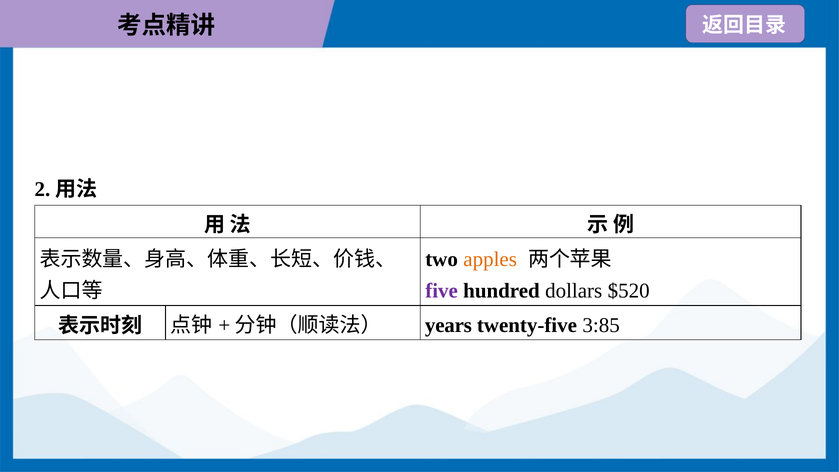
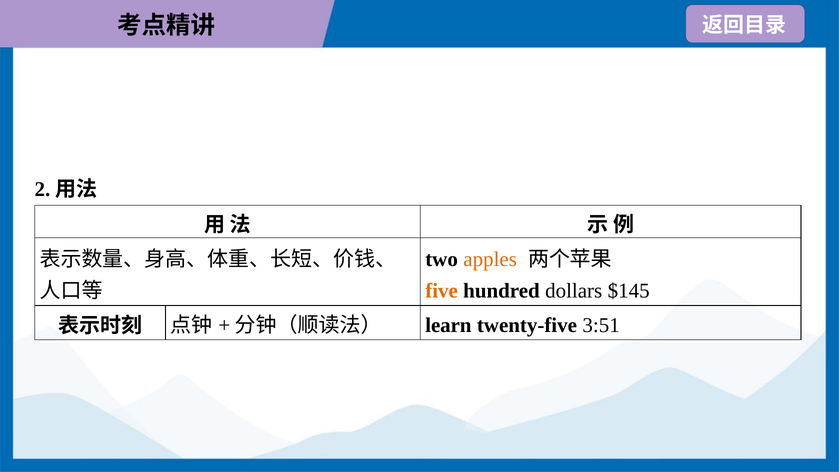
five colour: purple -> orange
$520: $520 -> $145
years: years -> learn
3:85: 3:85 -> 3:51
